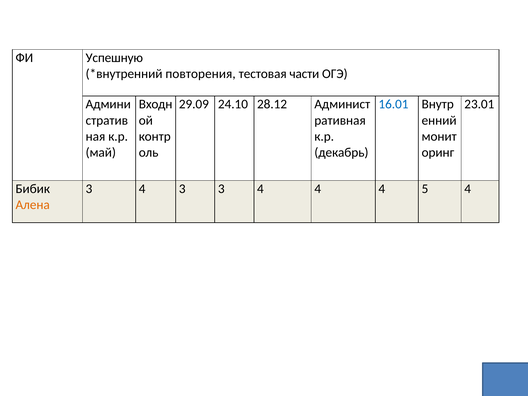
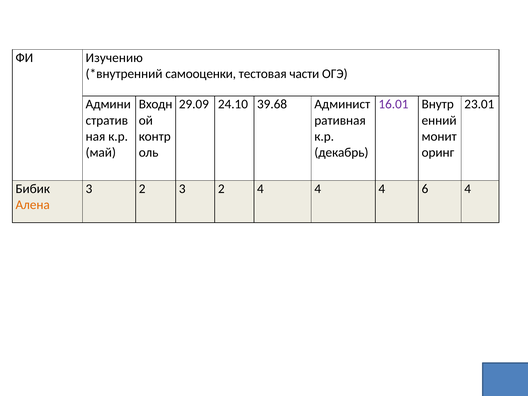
Успешную: Успешную -> Изучению
повторения: повторения -> самооценки
28.12: 28.12 -> 39.68
16.01 colour: blue -> purple
4 at (142, 189): 4 -> 2
3 at (221, 189): 3 -> 2
5: 5 -> 6
